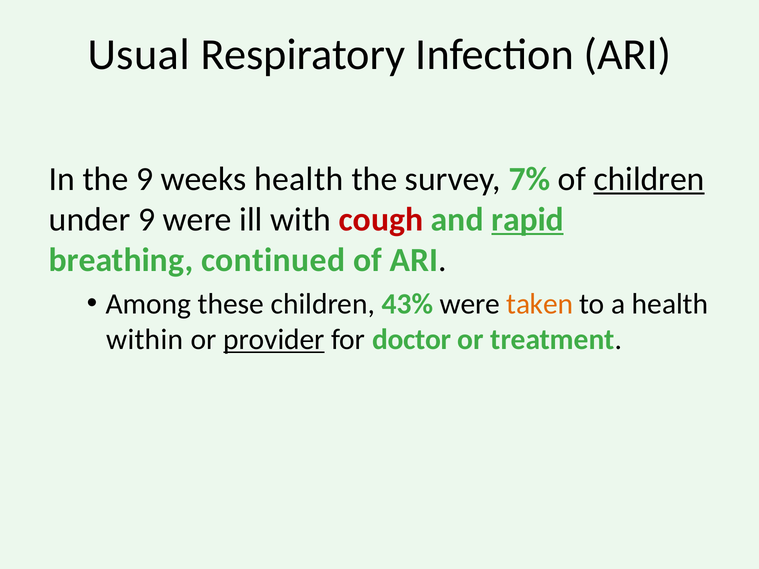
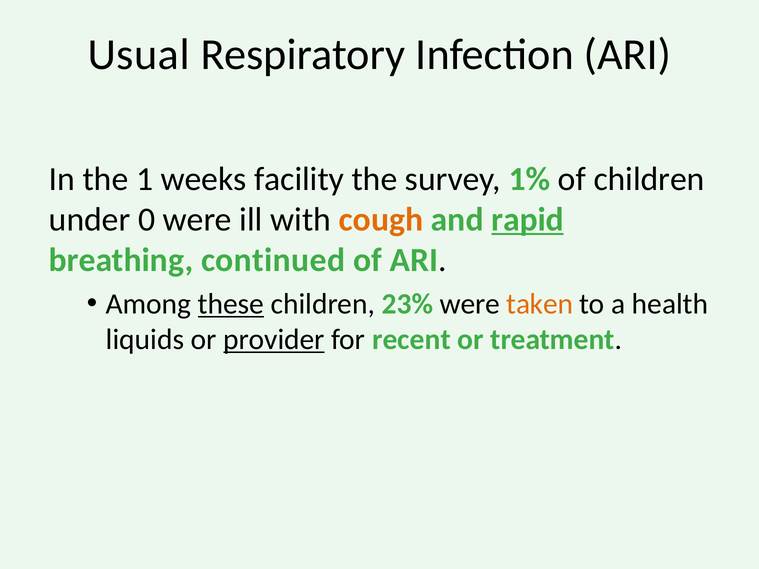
the 9: 9 -> 1
weeks health: health -> facility
7%: 7% -> 1%
children at (649, 179) underline: present -> none
under 9: 9 -> 0
cough colour: red -> orange
these underline: none -> present
43%: 43% -> 23%
within: within -> liquids
doctor: doctor -> recent
